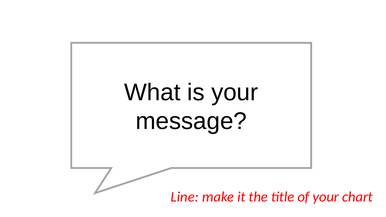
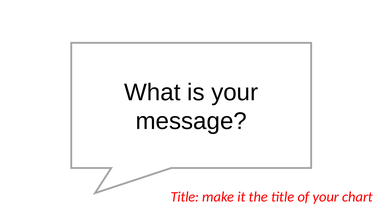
Line at (185, 197): Line -> Title
